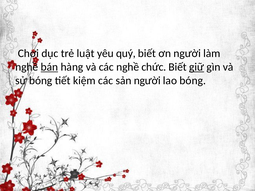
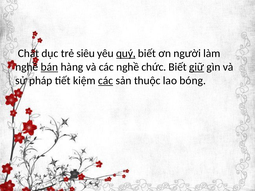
Chơi: Chơi -> Chất
luật: luật -> siêu
quý underline: none -> present
sử bóng: bóng -> pháp
các at (106, 81) underline: none -> present
sản người: người -> thuộc
